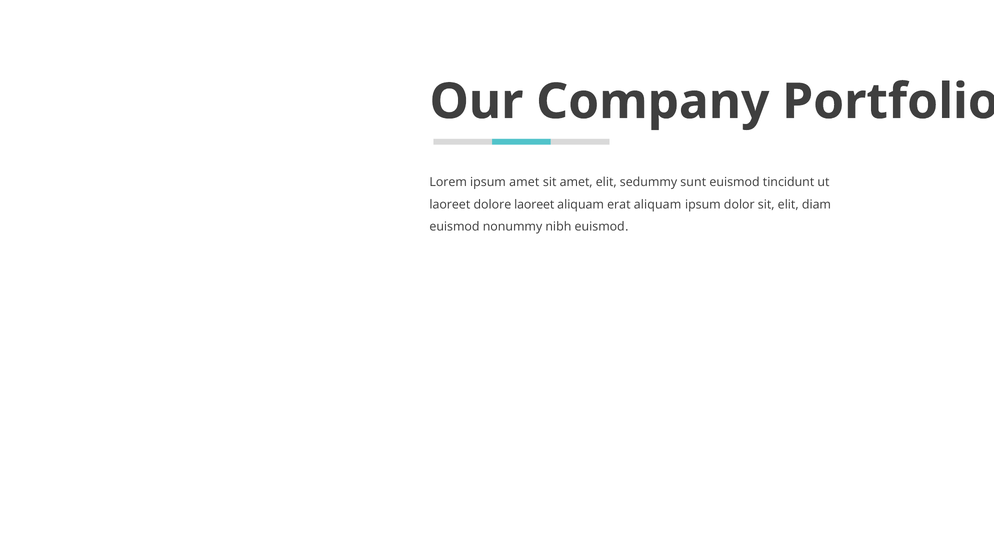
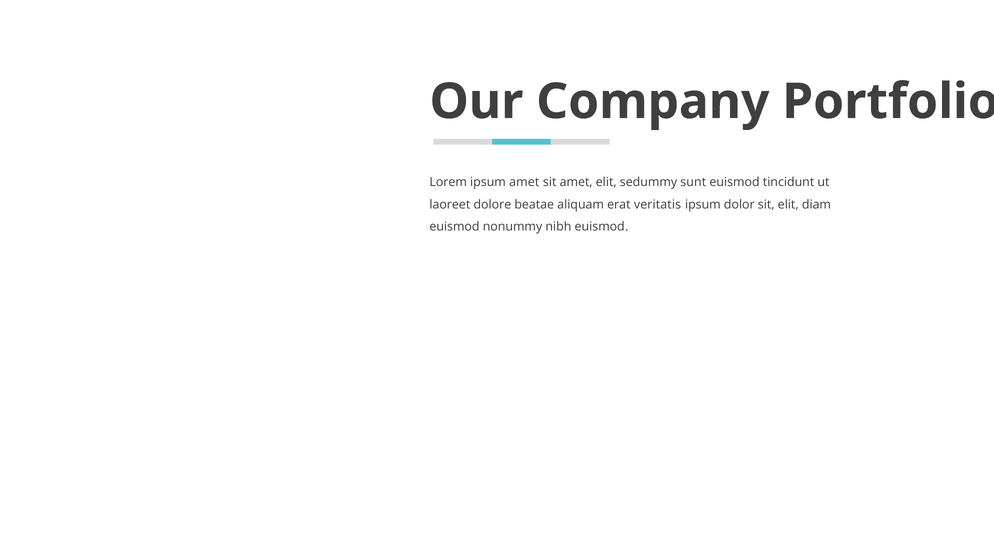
dolore laoreet: laoreet -> beatae
erat aliquam: aliquam -> veritatis
